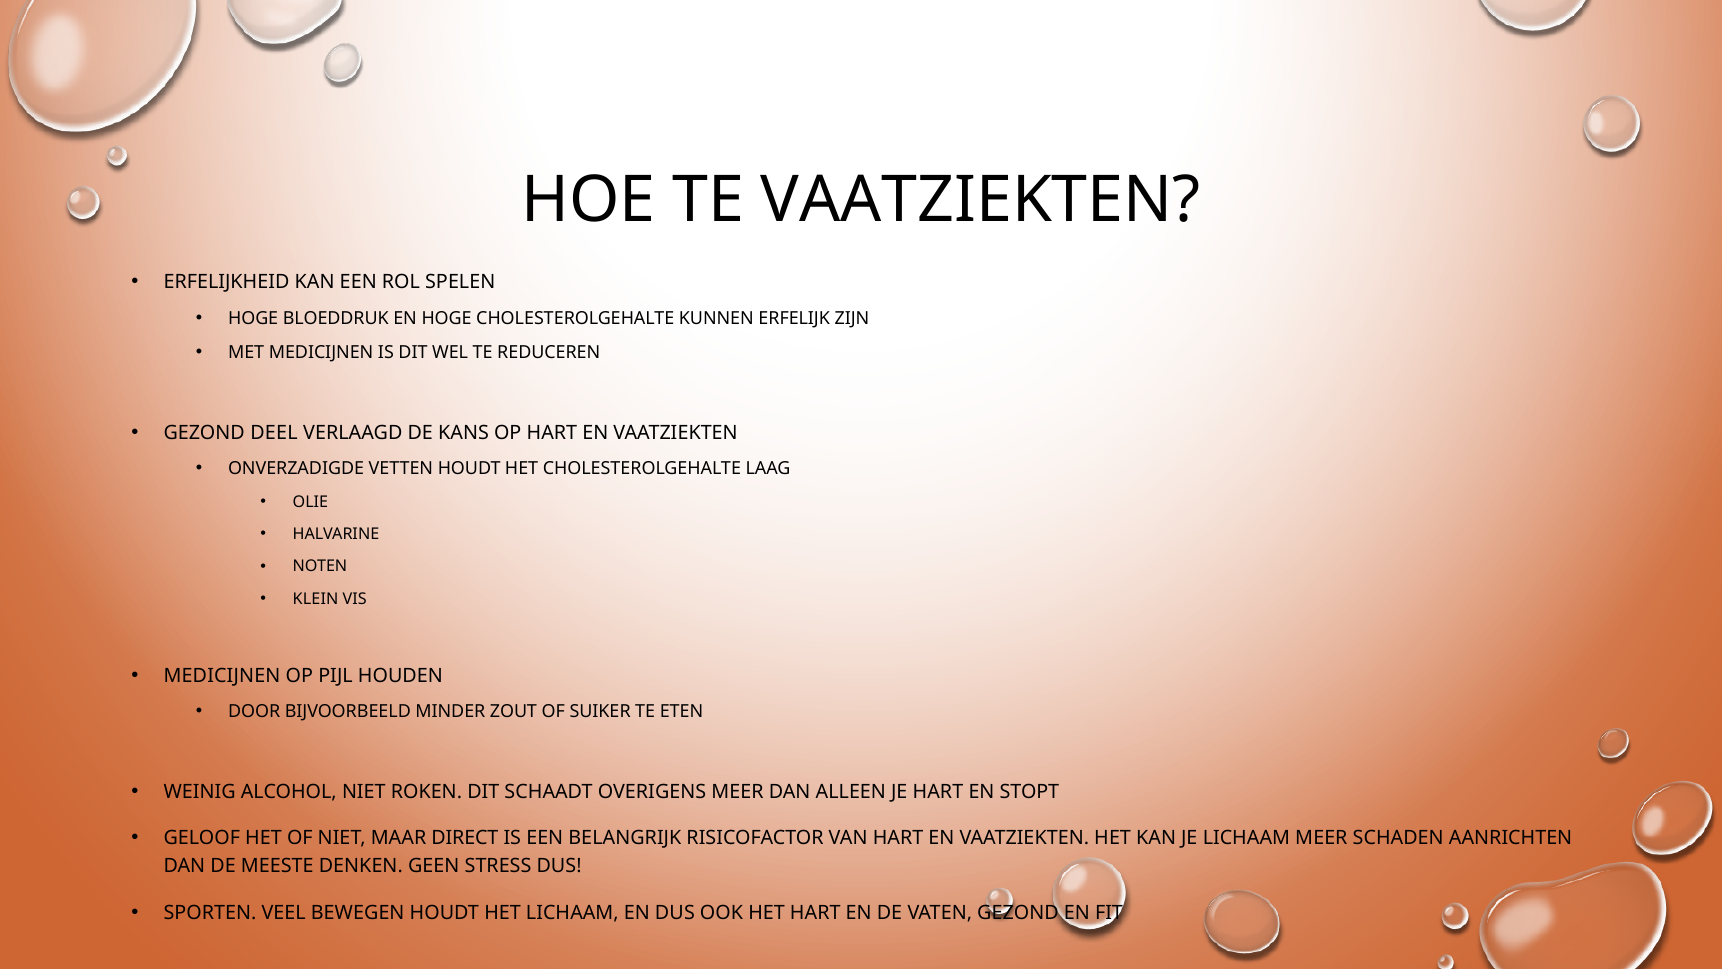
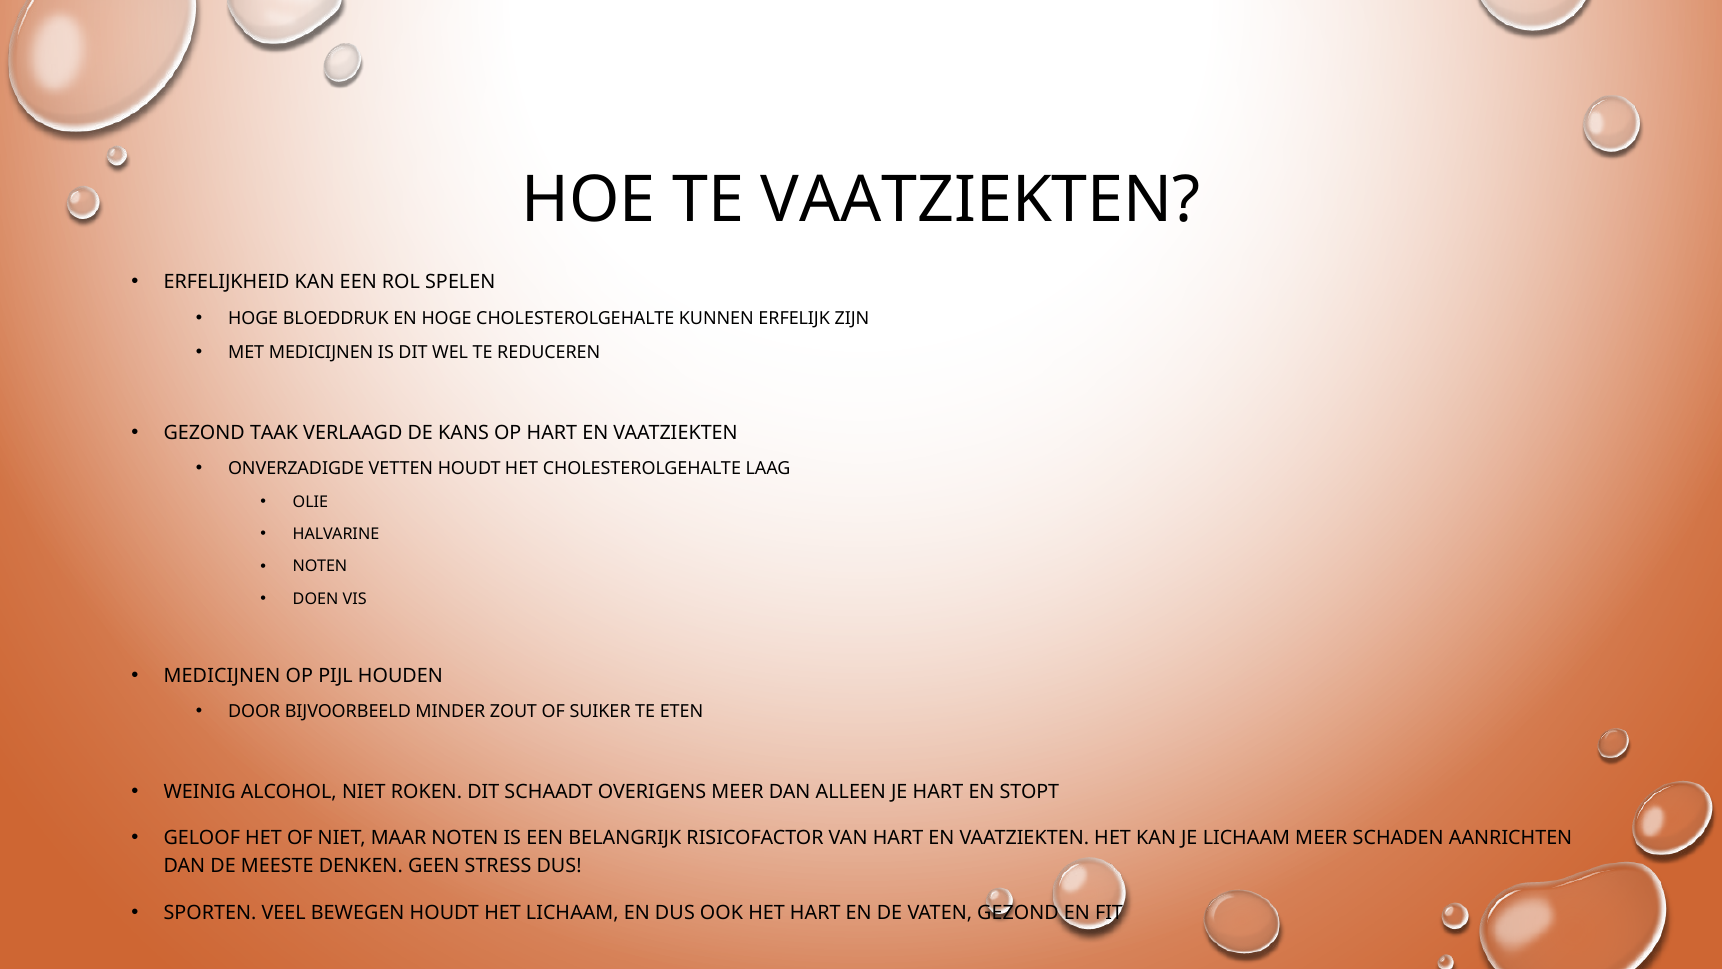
DEEL: DEEL -> TAAK
KLEIN: KLEIN -> DOEN
MAAR DIRECT: DIRECT -> NOTEN
